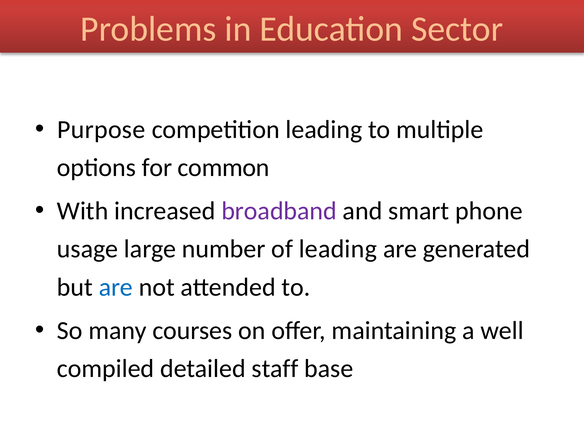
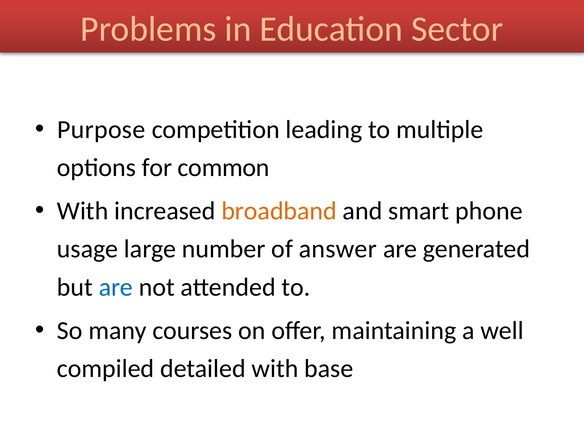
broadband colour: purple -> orange
of leading: leading -> answer
detailed staff: staff -> with
